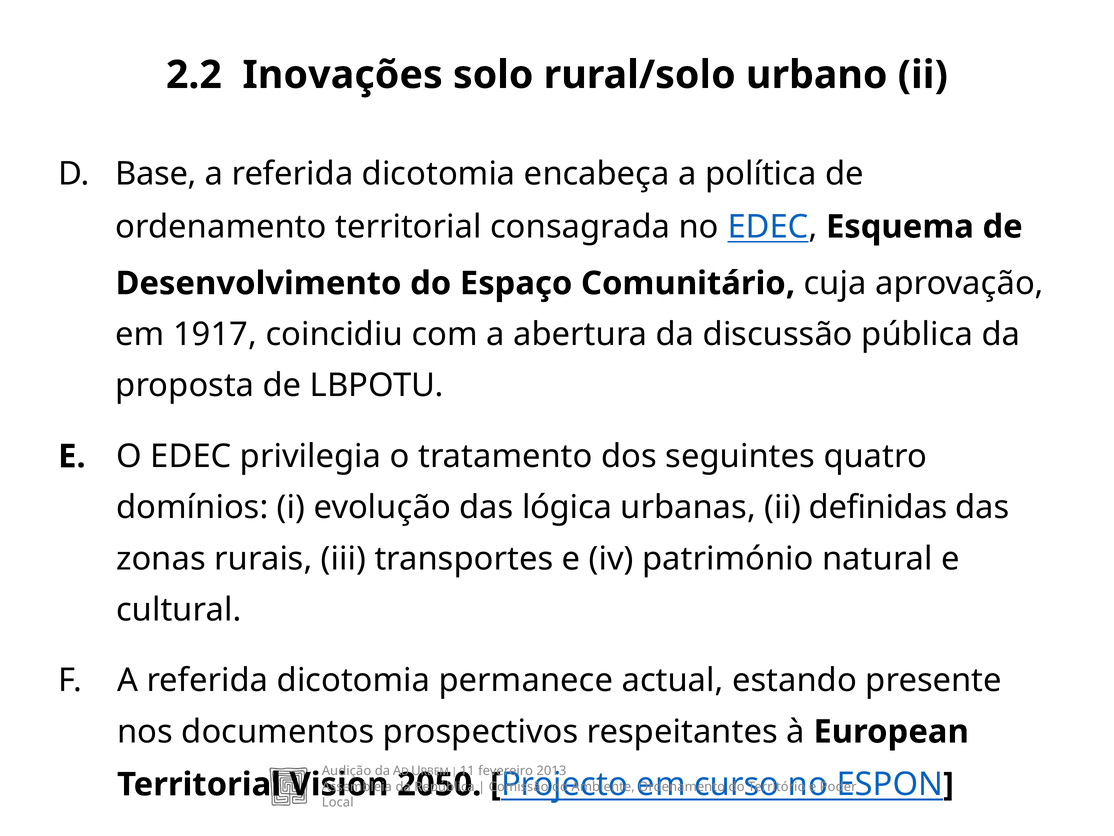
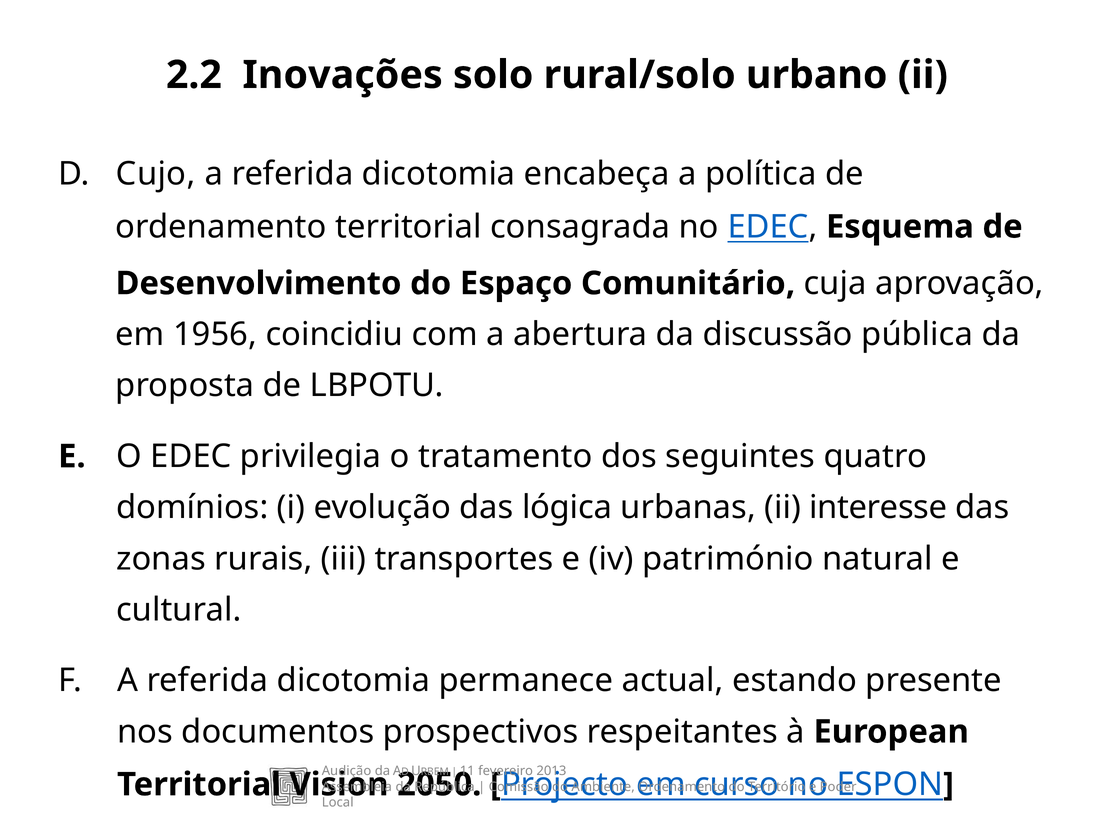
Base: Base -> Cujo
1917: 1917 -> 1956
definidas: definidas -> interesse
